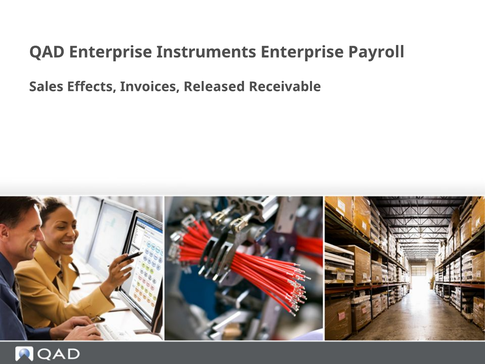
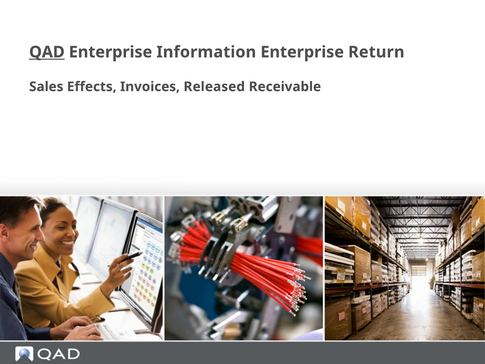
QAD underline: none -> present
Instruments: Instruments -> Information
Payroll: Payroll -> Return
